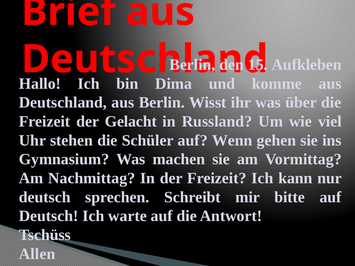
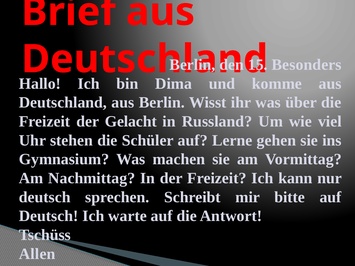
Aufkleben: Aufkleben -> Besonders
Wenn: Wenn -> Lerne
